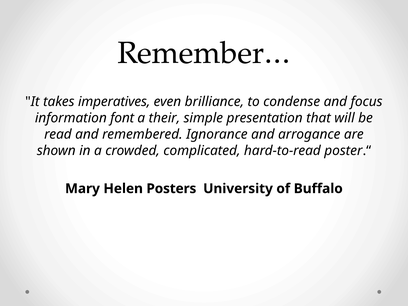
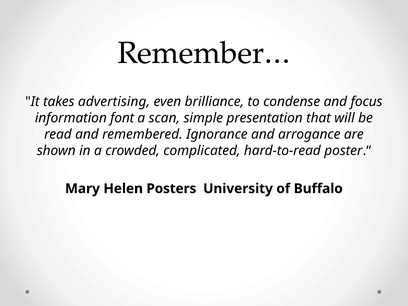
imperatives: imperatives -> advertising
their: their -> scan
